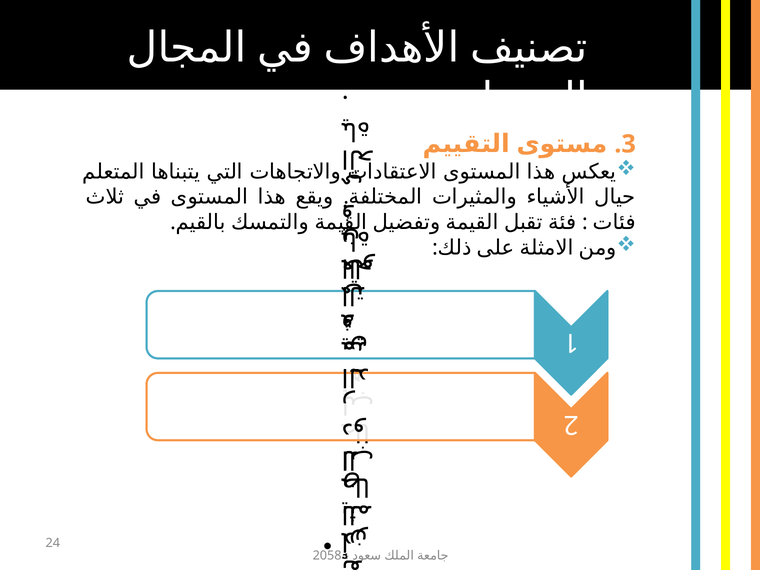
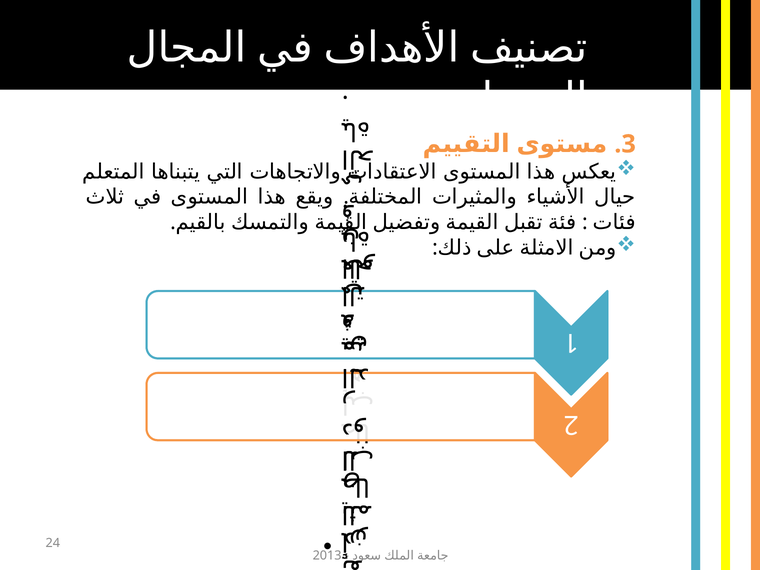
2058: 2058 -> 2013
